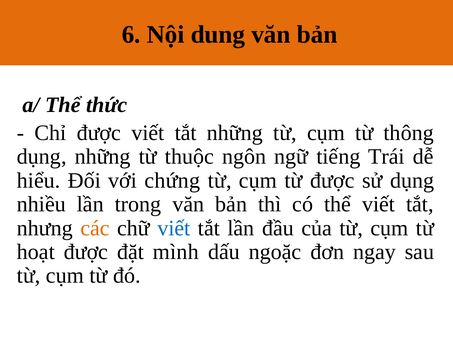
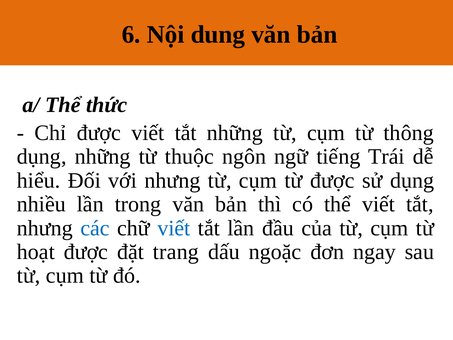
với chứng: chứng -> nhưng
các colour: orange -> blue
mình: mình -> trang
